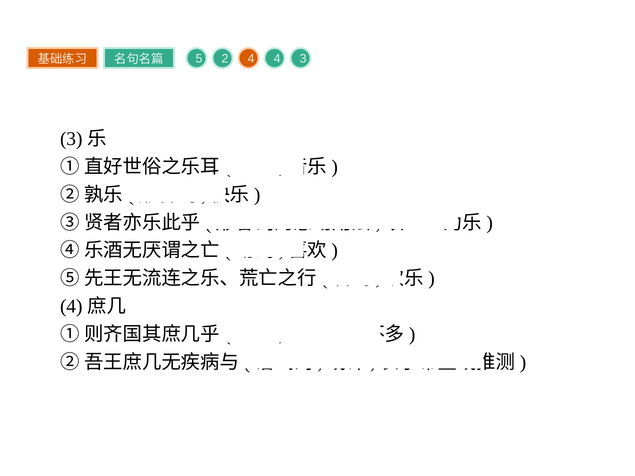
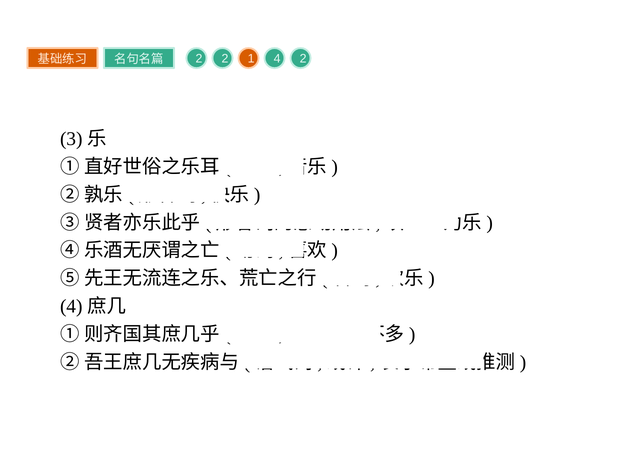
5 at (199, 59): 5 -> 2
2 4: 4 -> 1
4 3: 3 -> 2
